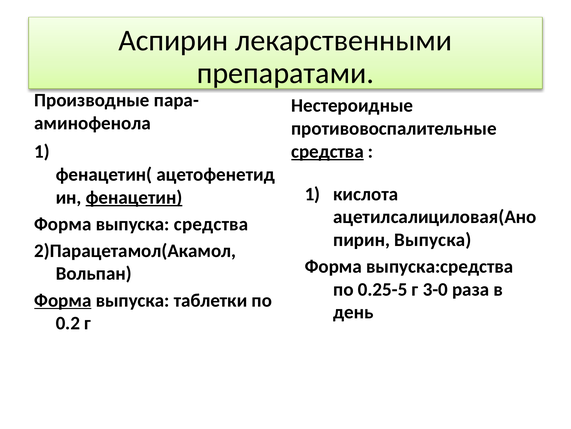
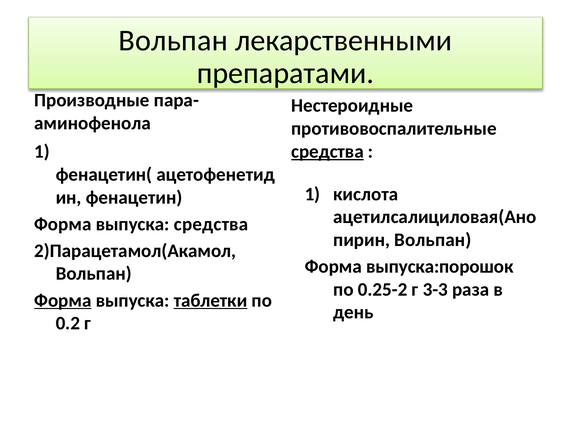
Аспирин at (173, 40): Аспирин -> Вольпан
фенацетин underline: present -> none
Выпуска at (433, 239): Выпуска -> Вольпан
выпуска:средства: выпуска:средства -> выпуска:порошок
0.25-5: 0.25-5 -> 0.25-2
3-0: 3-0 -> 3-3
таблетки underline: none -> present
